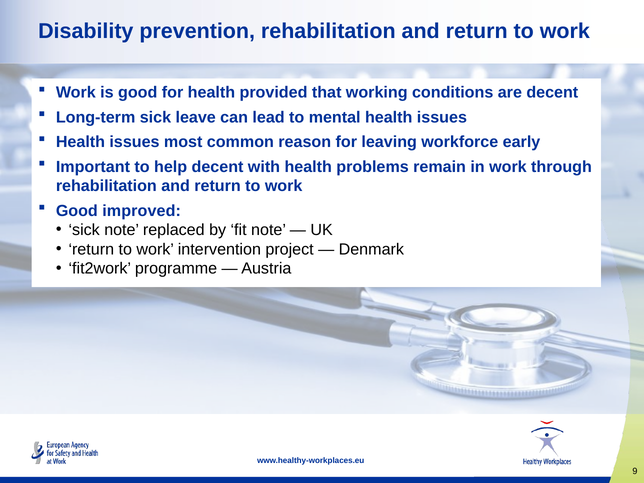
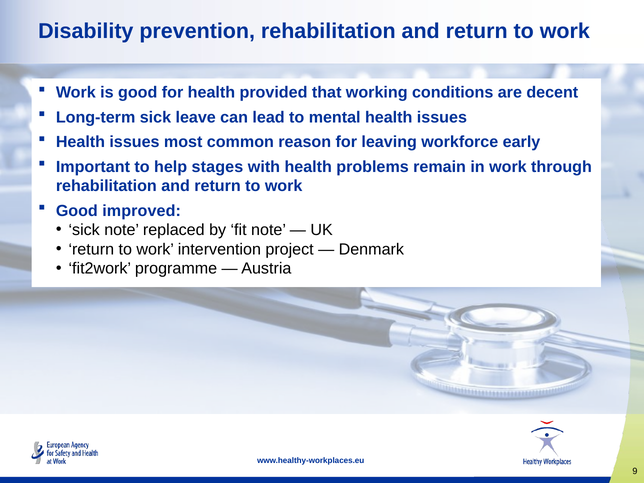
help decent: decent -> stages
